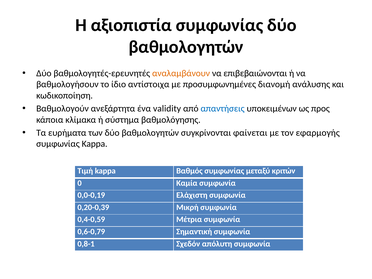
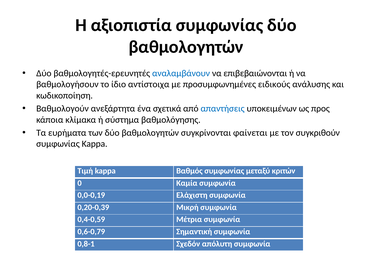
αναλαμβάνουν colour: orange -> blue
διανομή: διανομή -> ειδικούς
validity: validity -> σχετικά
εφαρμογής: εφαρμογής -> συγκριθούν
